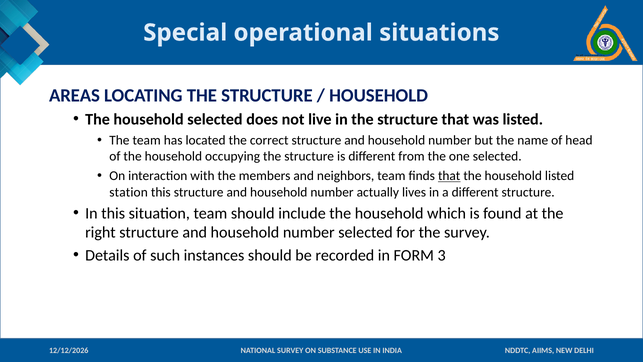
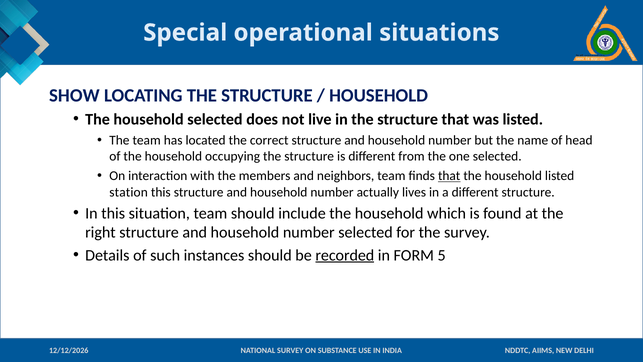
AREAS: AREAS -> SHOW
recorded underline: none -> present
3: 3 -> 5
